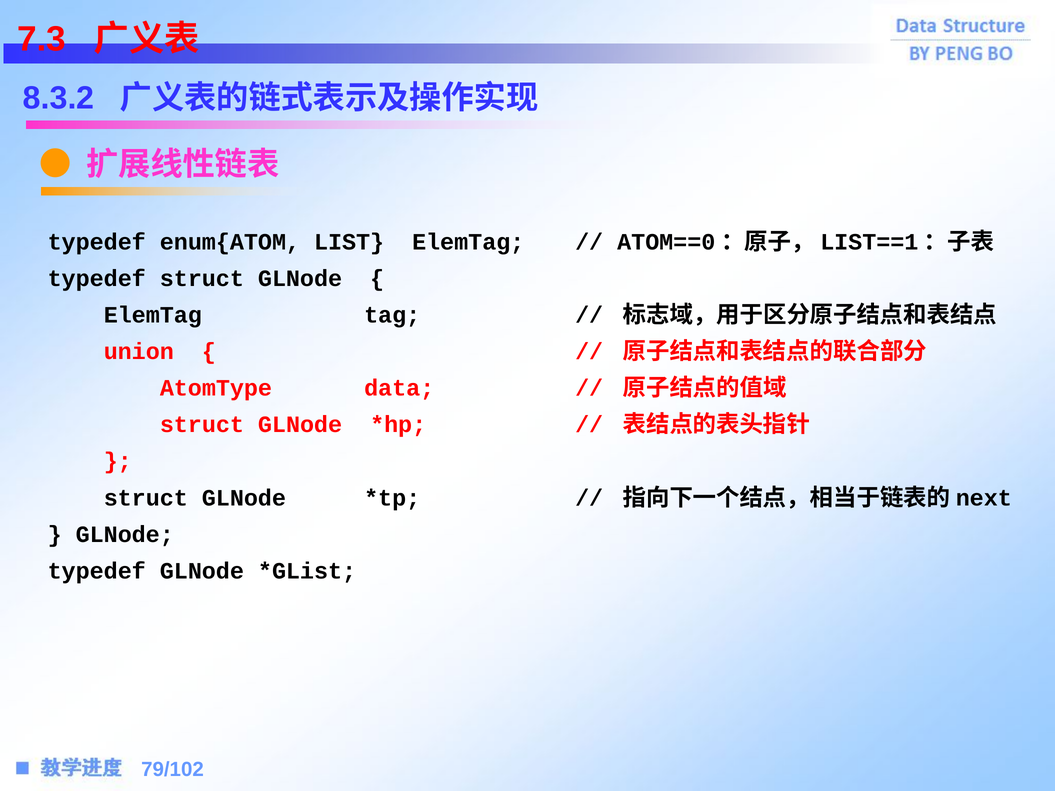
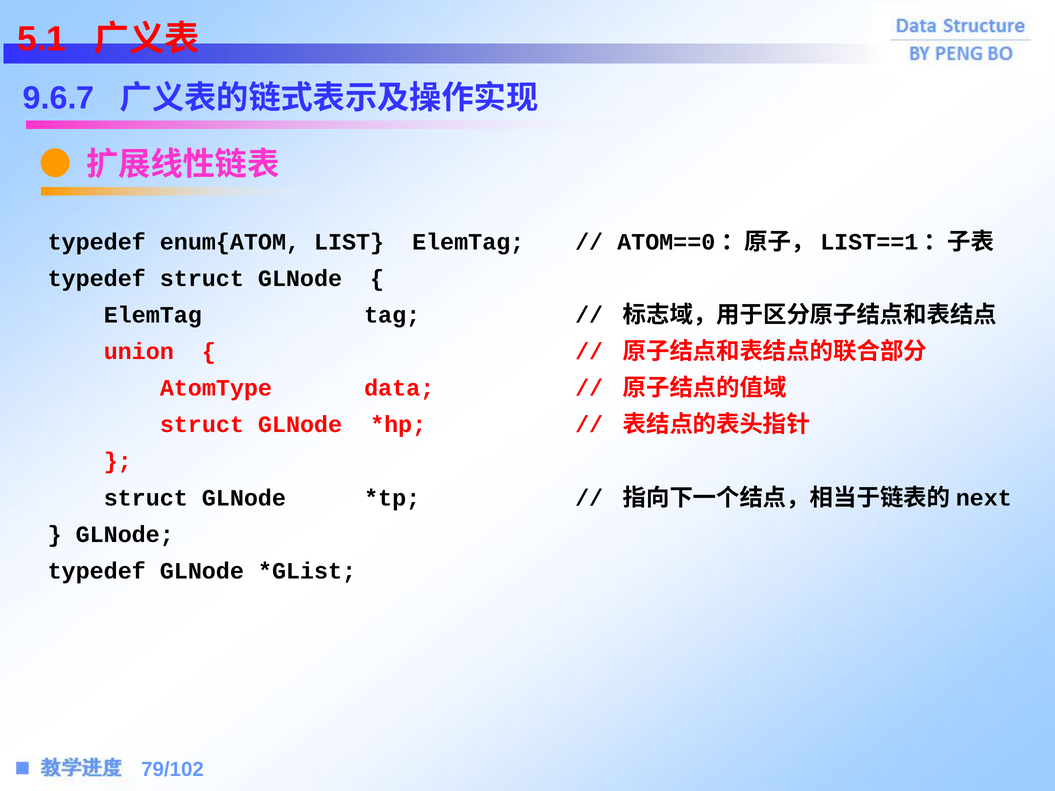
7.3: 7.3 -> 5.1
8.3.2: 8.3.2 -> 9.6.7
